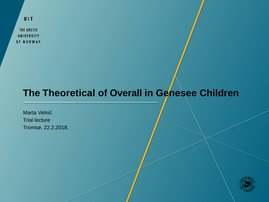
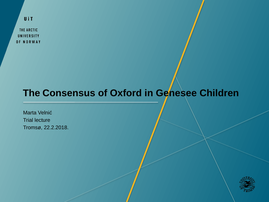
Theoretical: Theoretical -> Consensus
Overall: Overall -> Oxford
